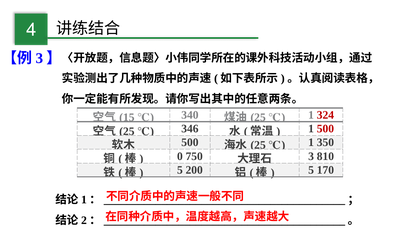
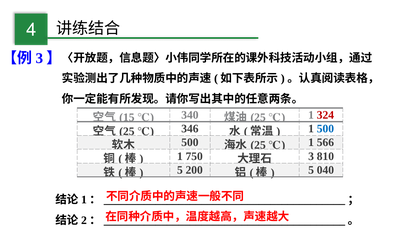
500 at (325, 129) colour: red -> blue
350: 350 -> 566
0 at (180, 156): 0 -> 1
170: 170 -> 040
